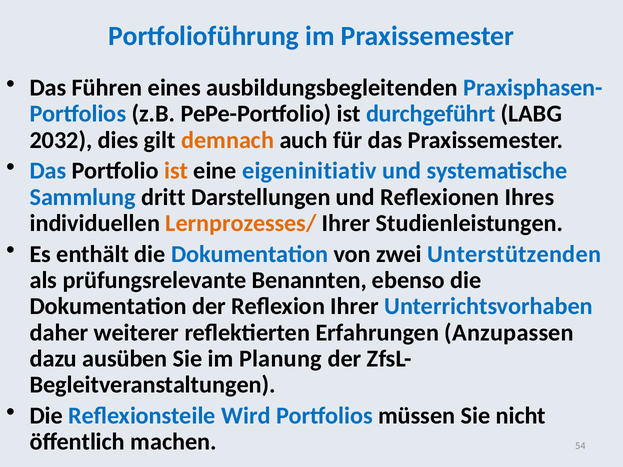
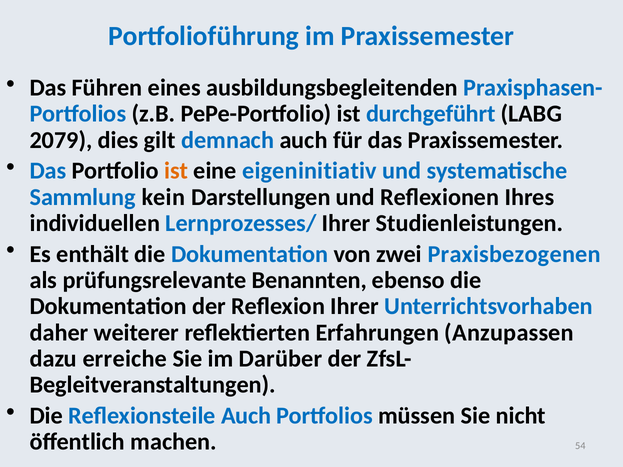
2032: 2032 -> 2079
demnach colour: orange -> blue
dritt: dritt -> kein
Lernprozesses/ colour: orange -> blue
Unterstützenden: Unterstützenden -> Praxisbezogenen
ausüben: ausüben -> erreiche
Planung: Planung -> Darüber
Reflexionsteile Wird: Wird -> Auch
